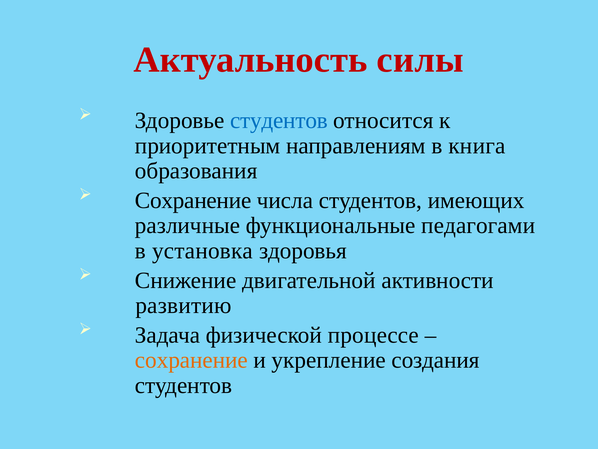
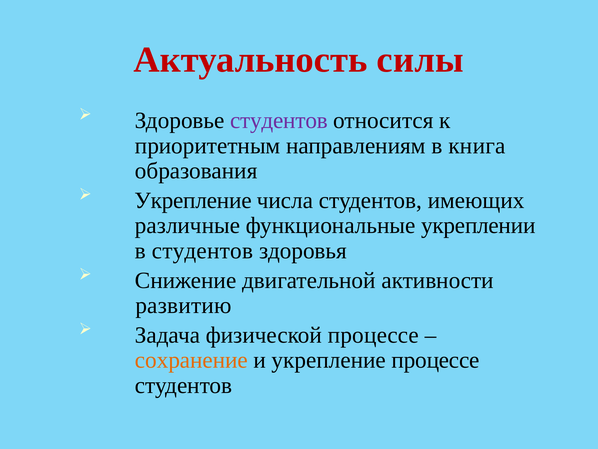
студентов at (279, 120) colour: blue -> purple
Сохранение at (193, 200): Сохранение -> Укрепление
педагогами: педагогами -> укреплении
в установка: установка -> студентов
укрепление создания: создания -> процессе
